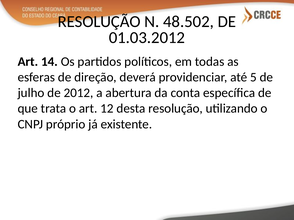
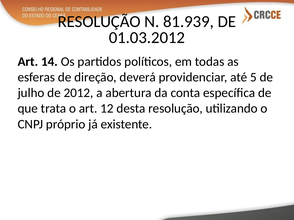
48.502: 48.502 -> 81.939
